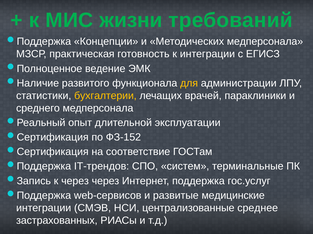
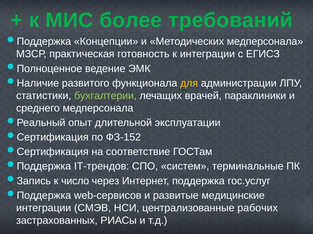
жизни: жизни -> более
бухгалтерии colour: yellow -> light green
к через: через -> число
среднее: среднее -> рабочих
